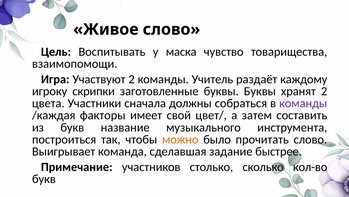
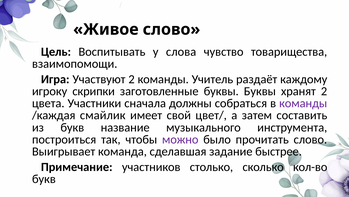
маска: маска -> слова
факторы: факторы -> смайлик
можно colour: orange -> purple
